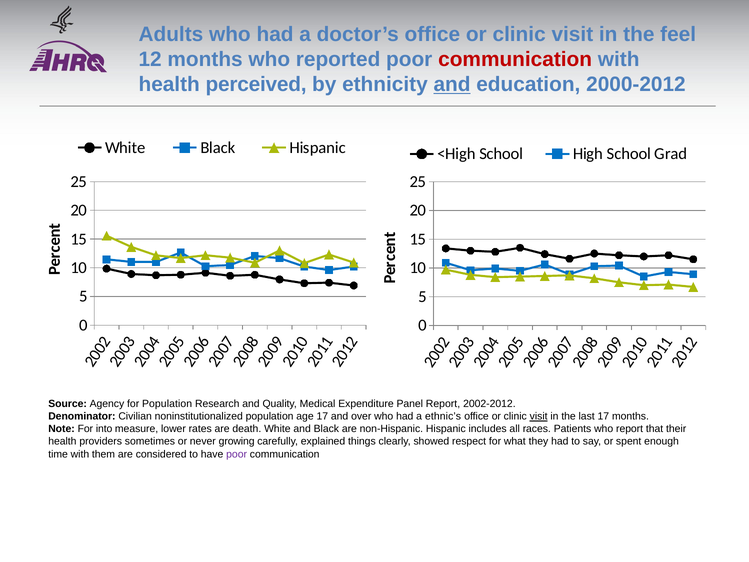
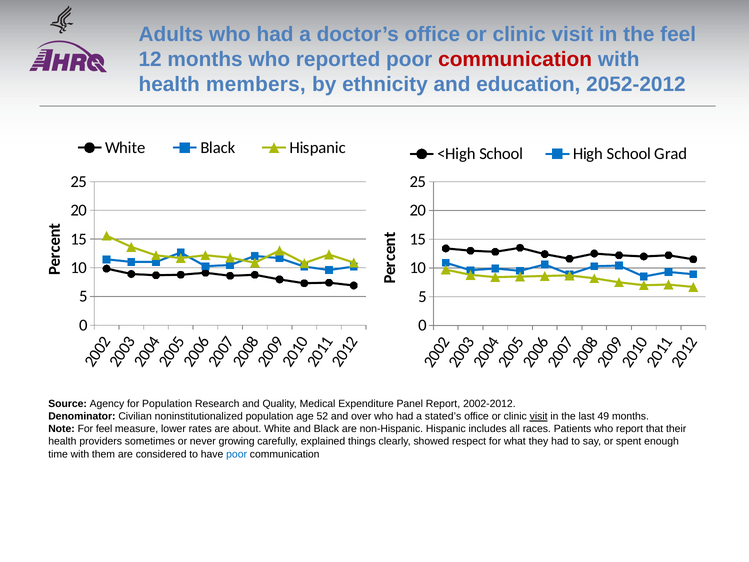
perceived: perceived -> members
and at (452, 84) underline: present -> none
2000-2012: 2000-2012 -> 2052-2012
age 17: 17 -> 52
ethnic’s: ethnic’s -> stated’s
last 17: 17 -> 49
For into: into -> feel
death: death -> about
poor at (237, 454) colour: purple -> blue
